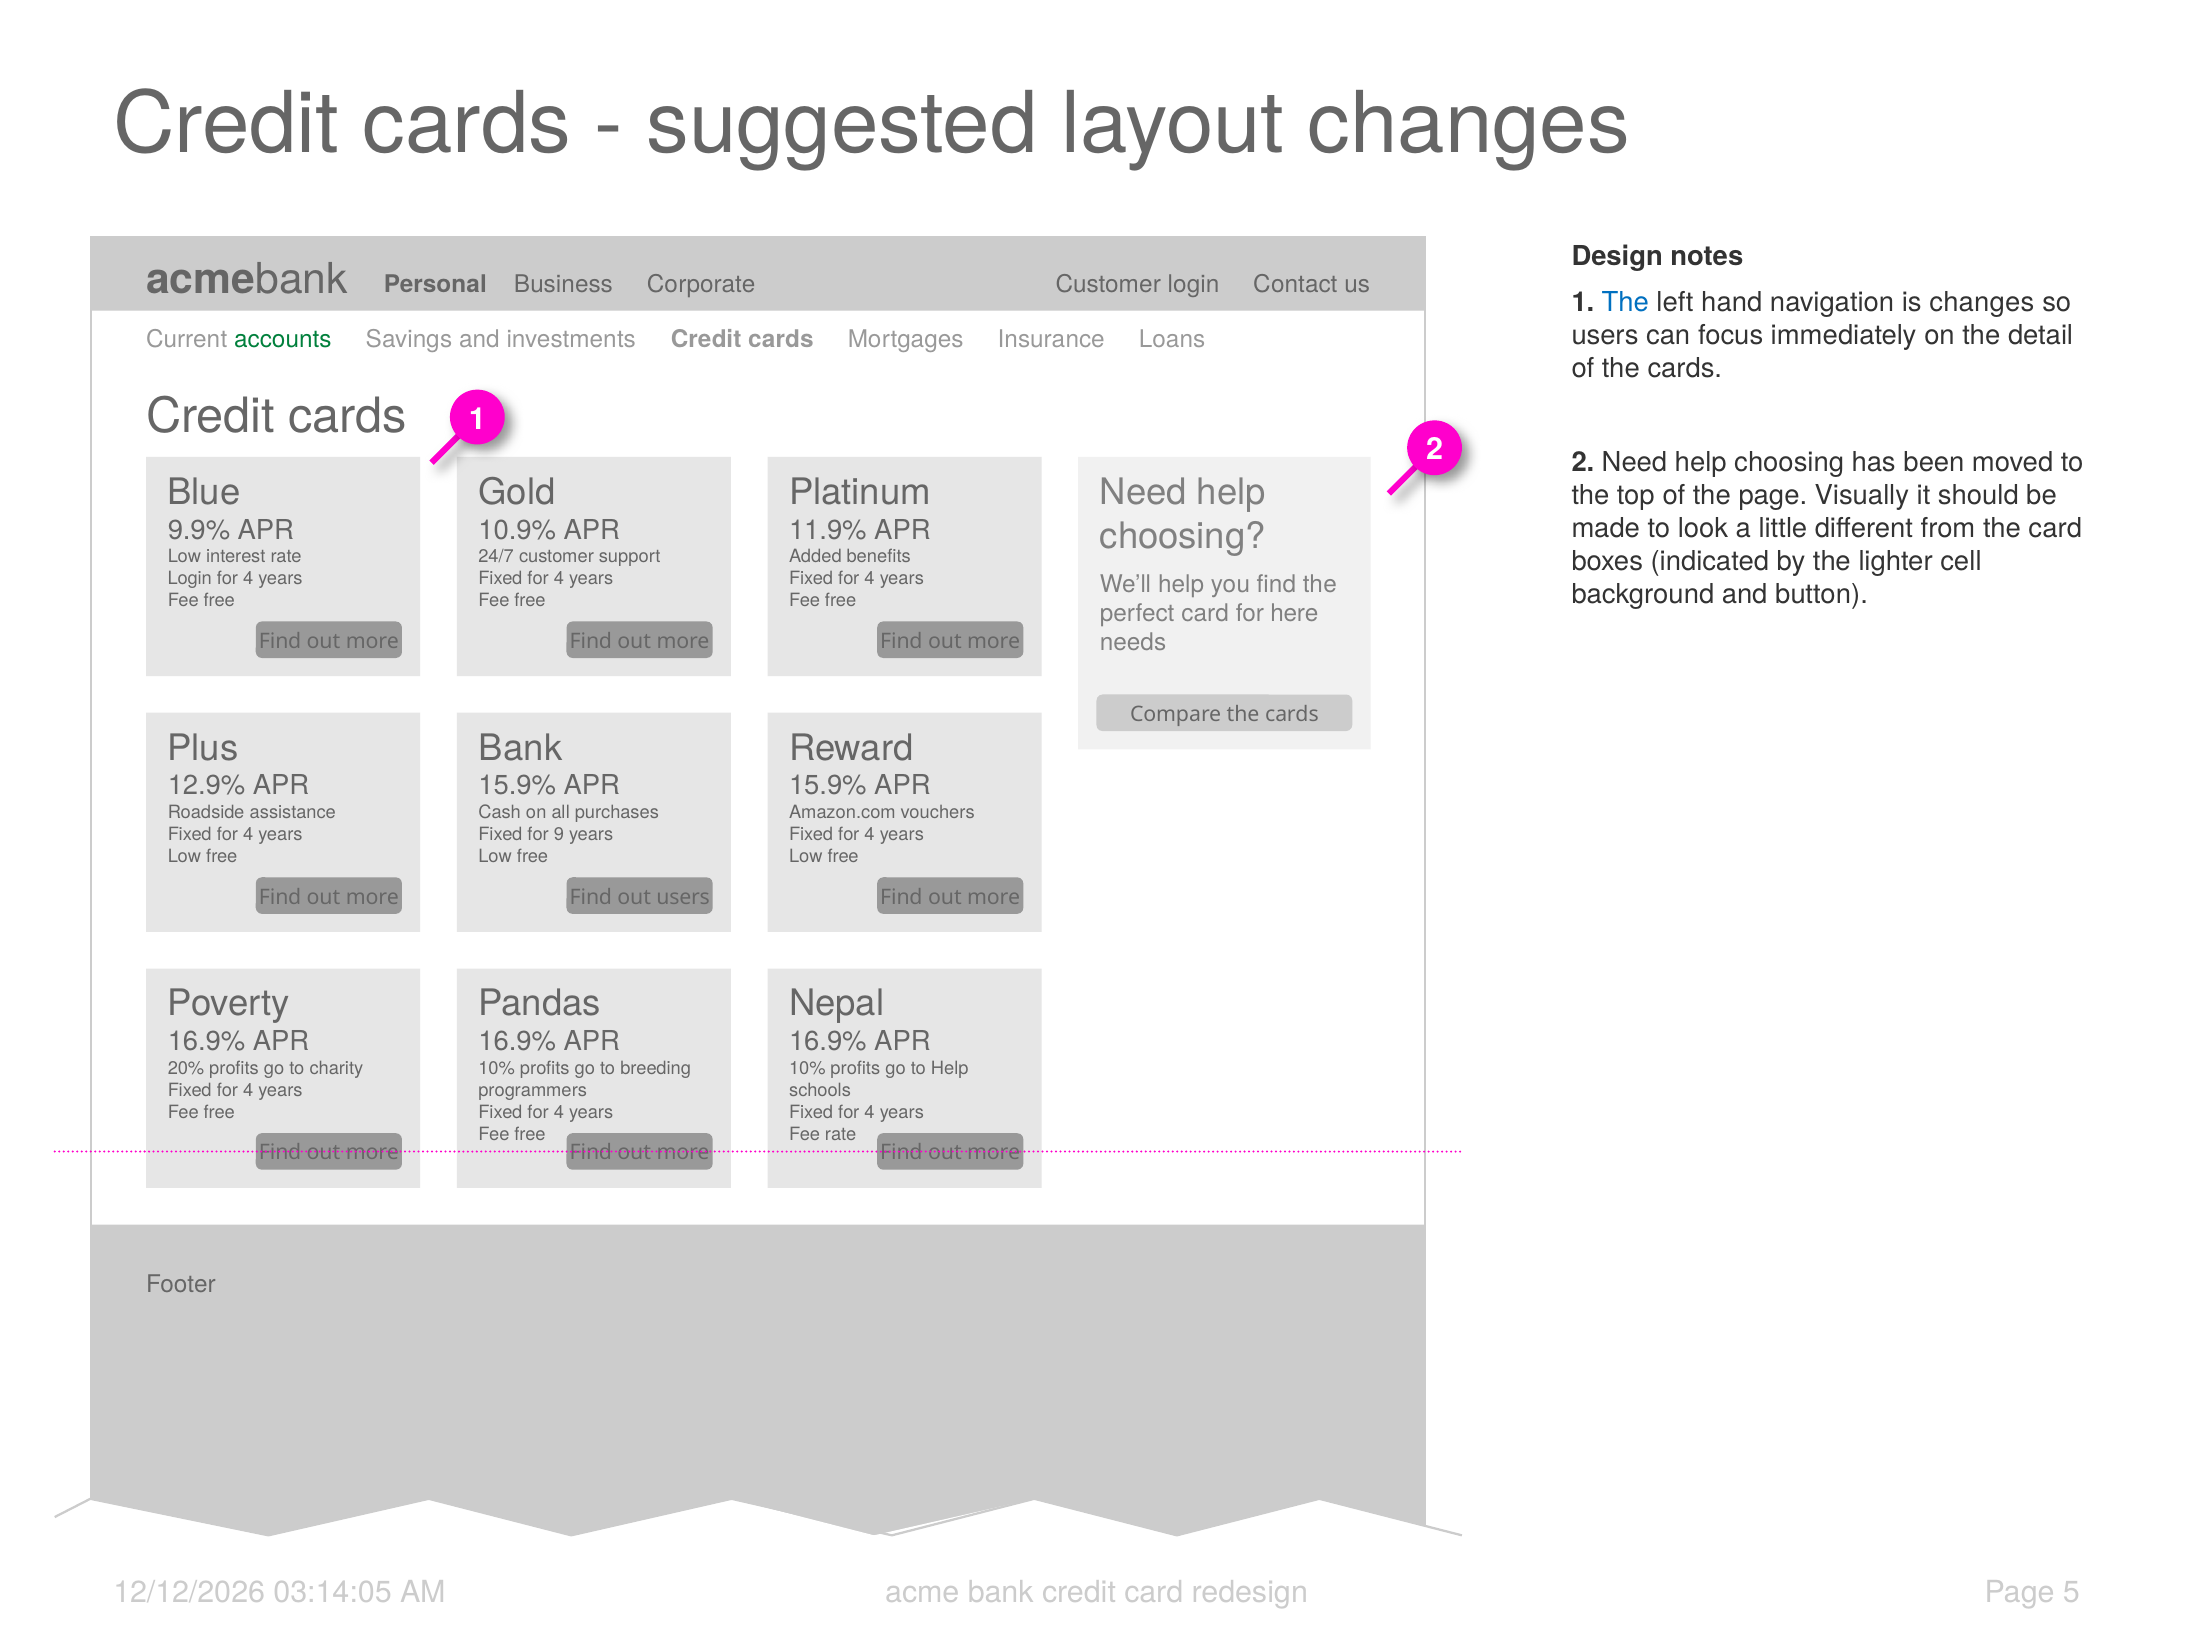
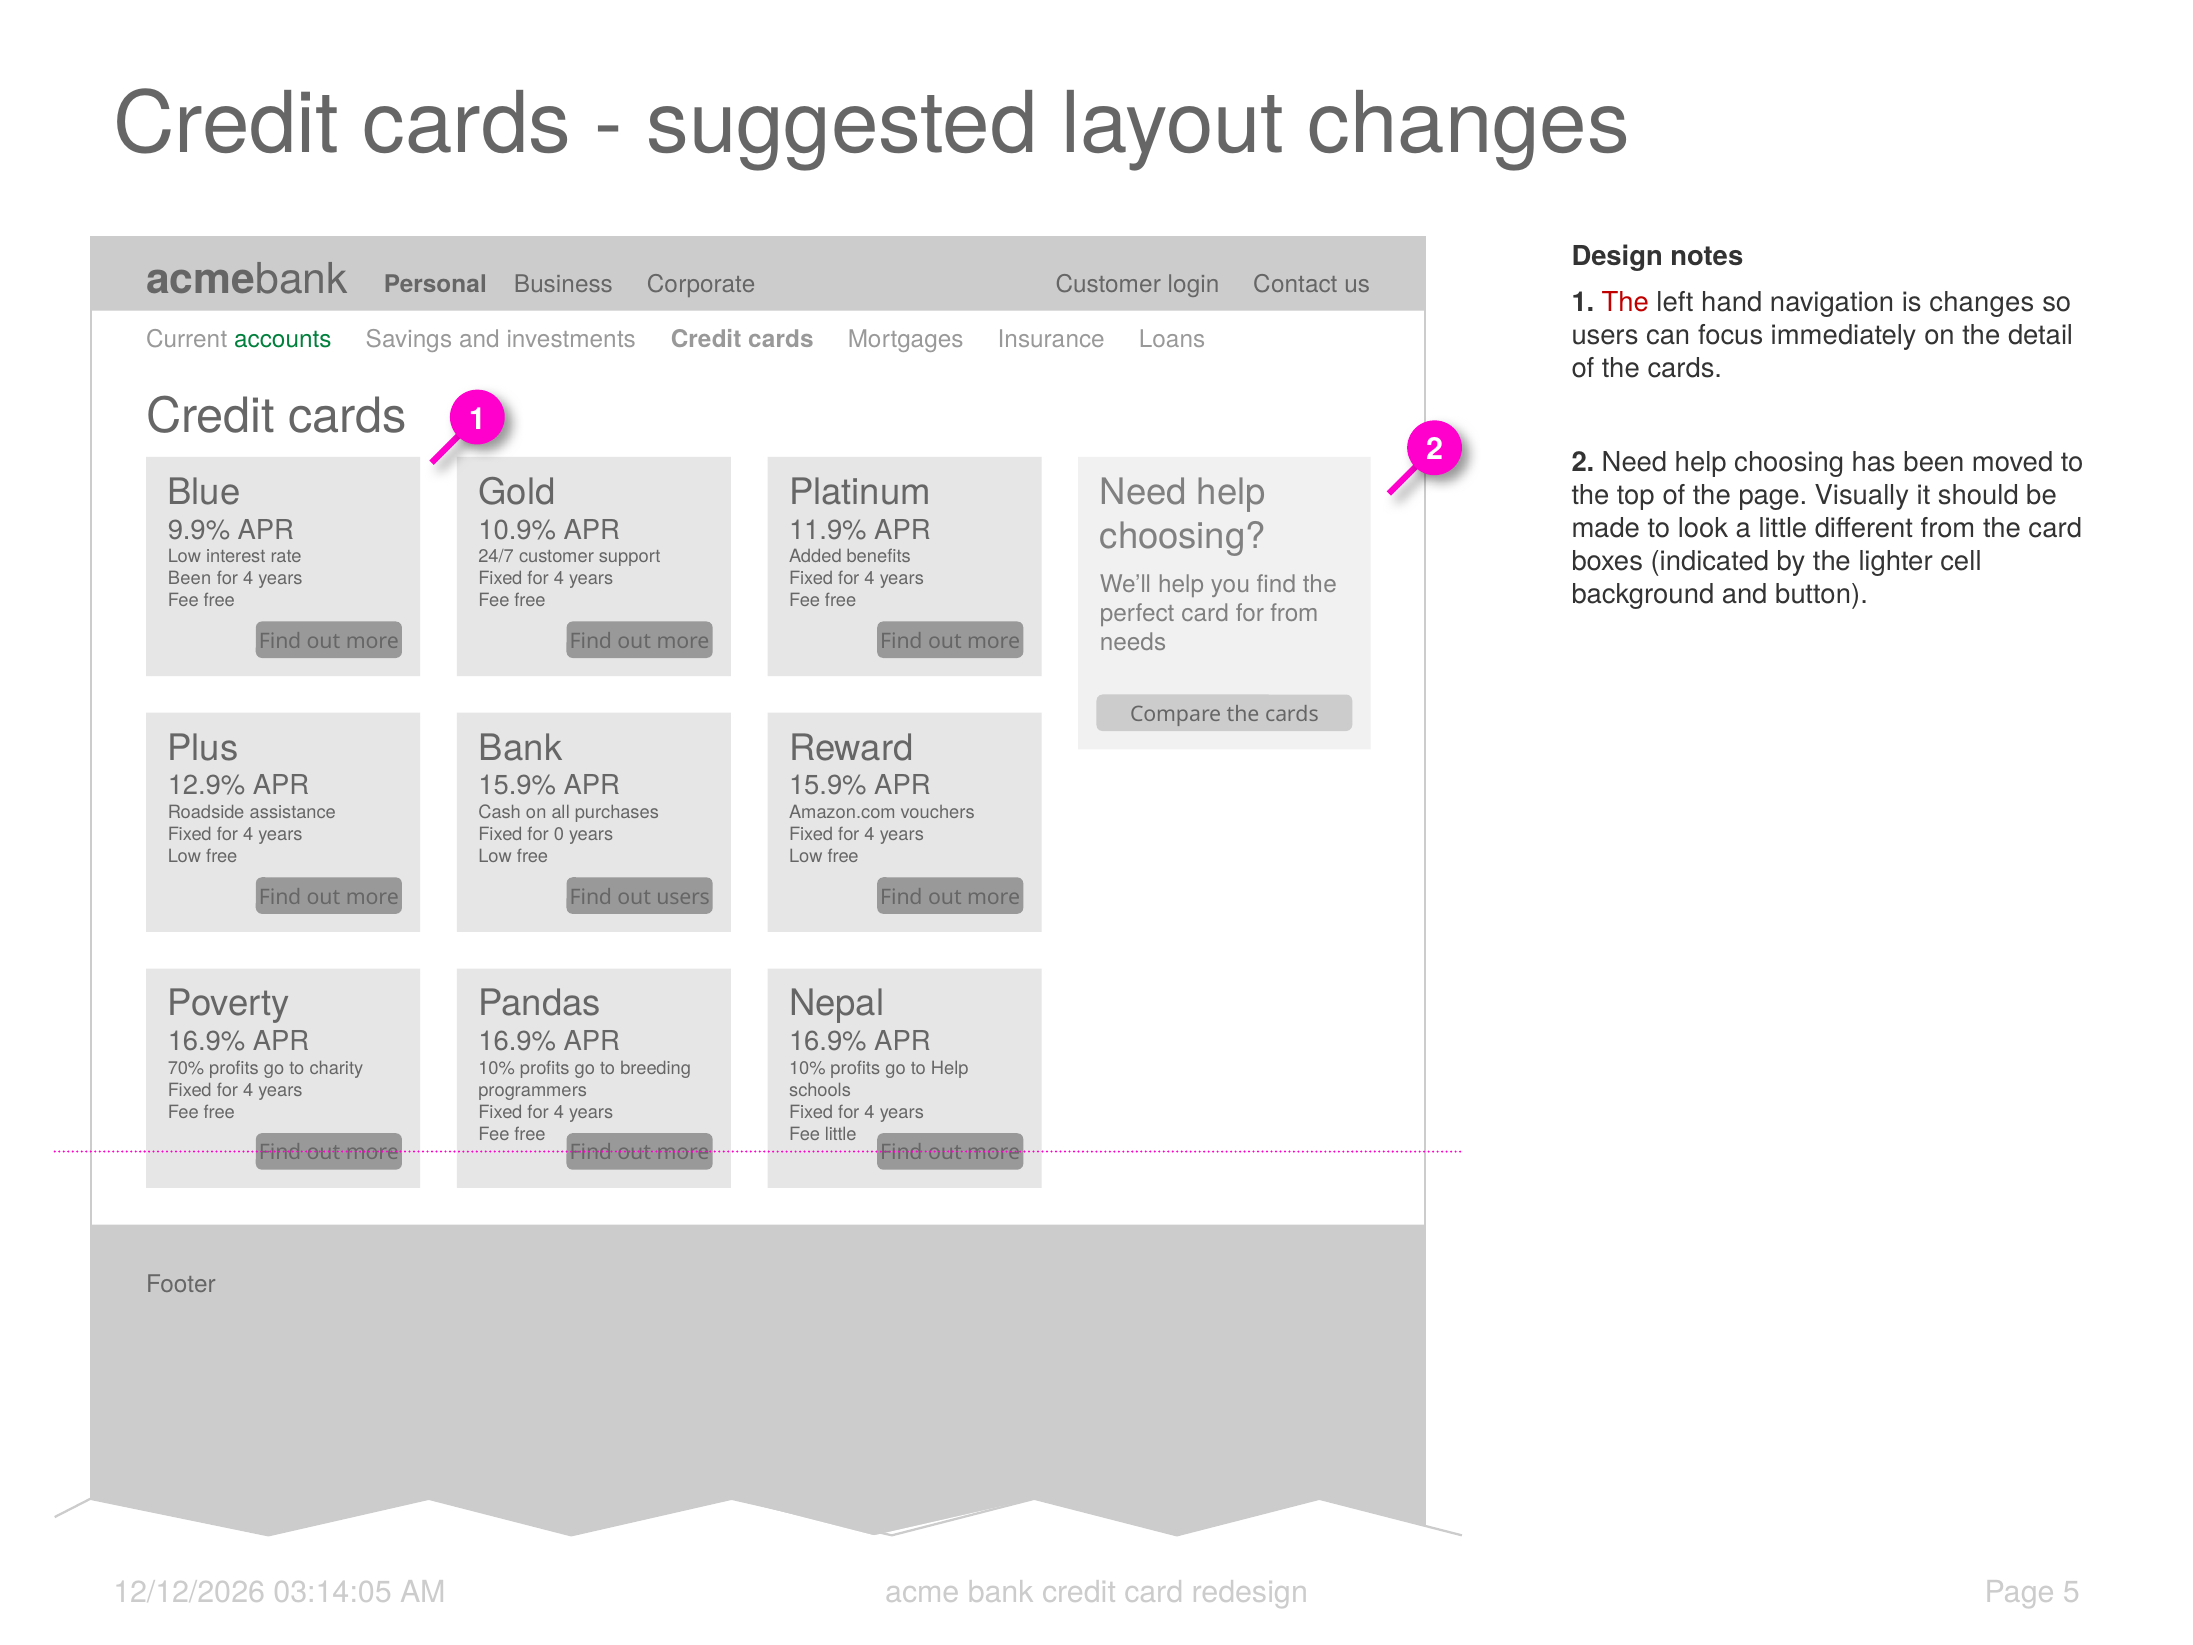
The at (1625, 303) colour: blue -> red
Login at (190, 579): Login -> Been
for here: here -> from
9: 9 -> 0
20%: 20% -> 70%
Fee rate: rate -> little
